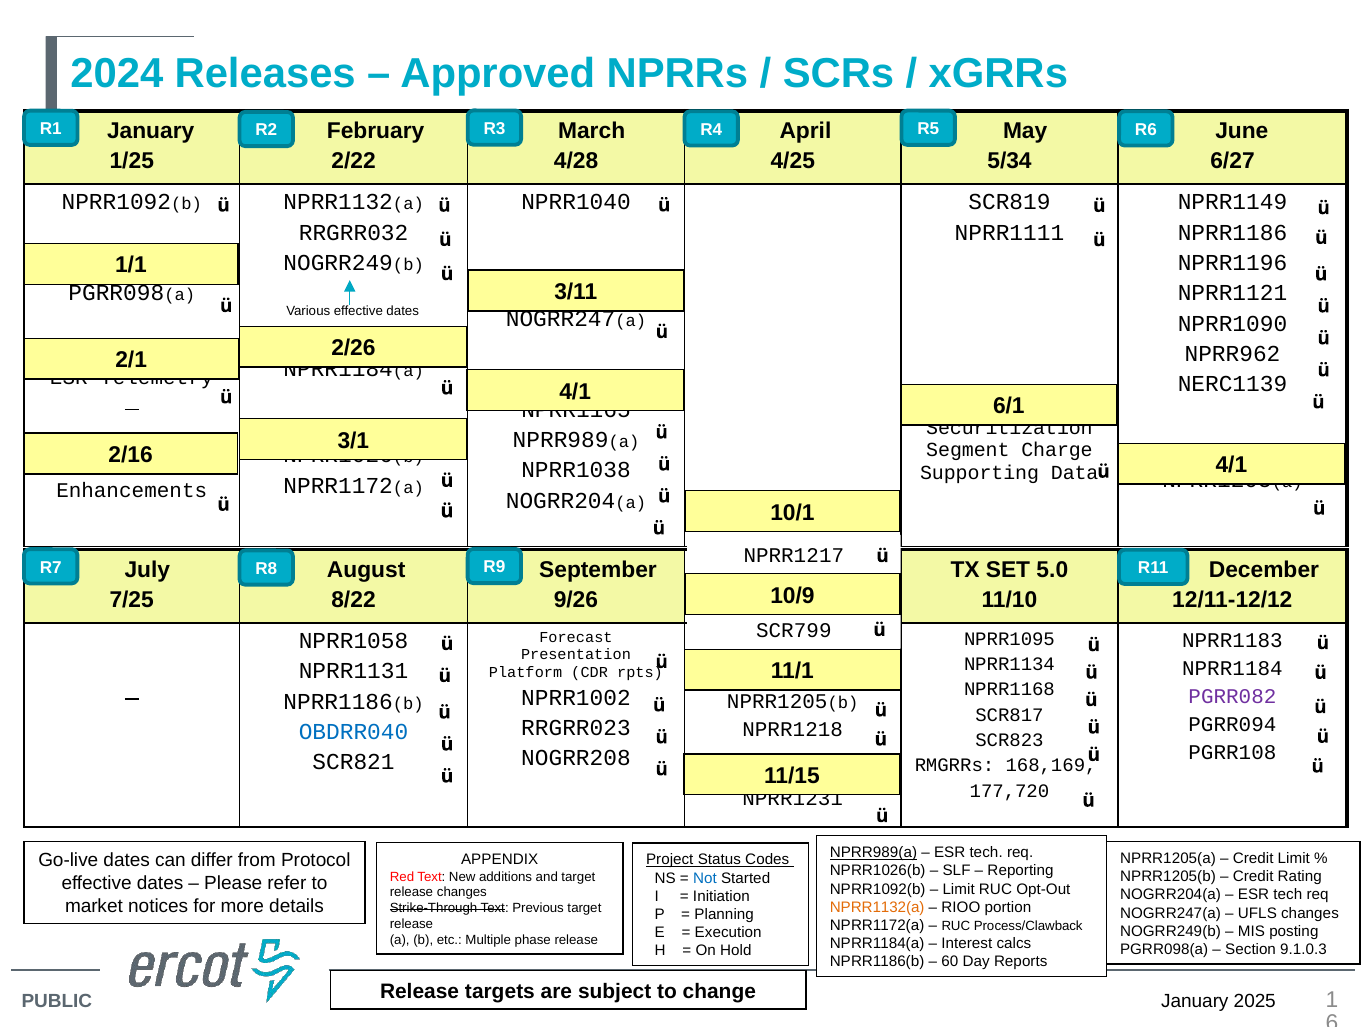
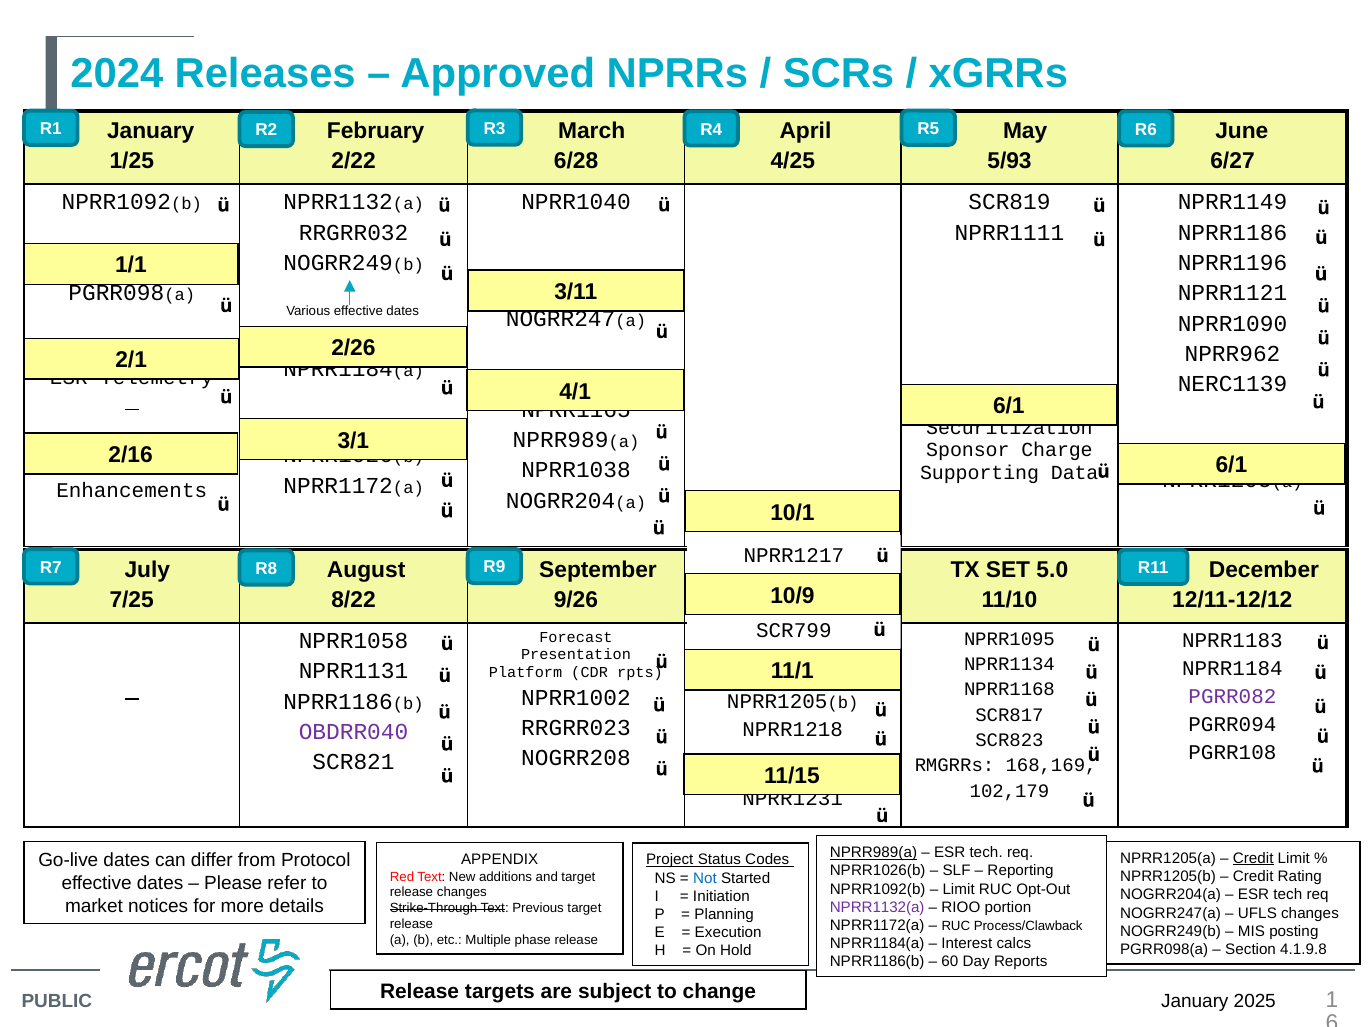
4/28: 4/28 -> 6/28
5/34: 5/34 -> 5/93
Segment: Segment -> Sponsor
4/1 at (1231, 465): 4/1 -> 6/1
OBDRR040 colour: blue -> purple
177,720: 177,720 -> 102,179
Credit at (1253, 858) underline: none -> present
NPRR1132(a colour: orange -> purple
9.1.0.3: 9.1.0.3 -> 4.1.9.8
